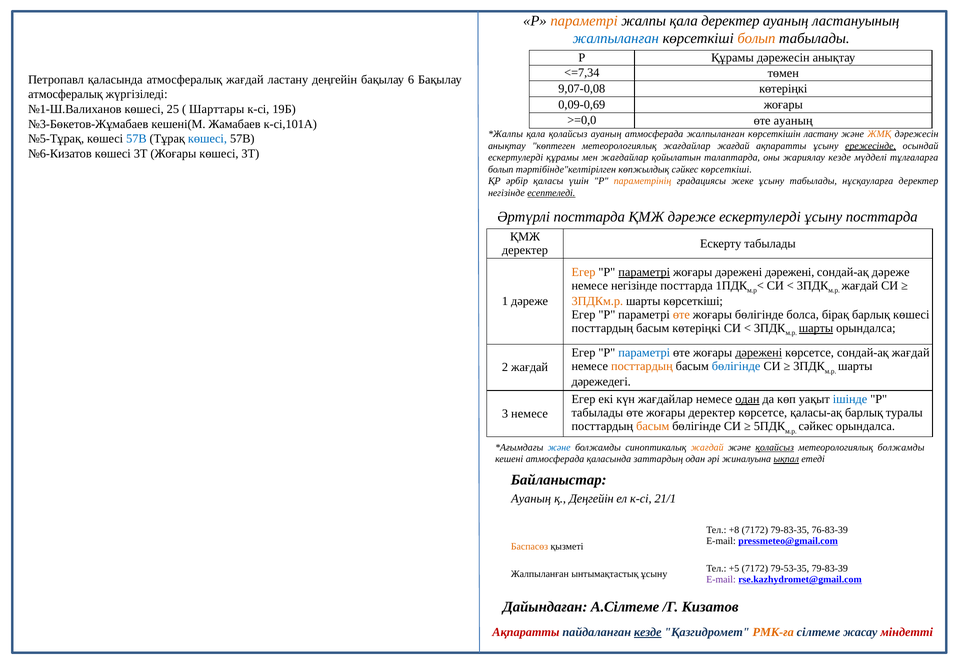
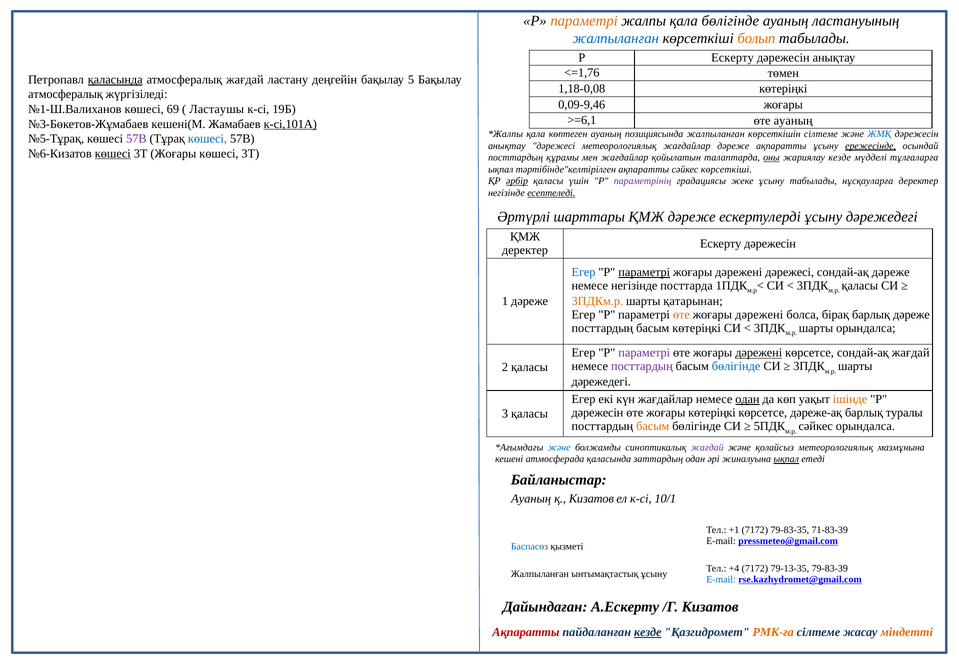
қала деректер: деректер -> бөлігінде
Р Құрамы: Құрамы -> Ескерту
<=7,34: <=7,34 -> <=1,76
қаласында at (115, 80) underline: none -> present
6: 6 -> 5
9,07-0,08: 9,07-0,08 -> 1,18-0,08
0,09-0,69: 0,09-0,69 -> 0,09-9,46
25: 25 -> 69
Шарттары: Шарттары -> Ластаушы
>=0,0: >=0,0 -> >=6,1
к-сі,101А underline: none -> present
қала қолайсыз: қолайсыз -> көптеген
ауаның атмосферада: атмосферада -> позициясында
көрсеткішін ластану: ластану -> сілтеме
ЖМҚ colour: orange -> blue
57В at (136, 139) colour: blue -> purple
анықтау көптеген: көптеген -> дәрежесі
жағдайлар жағдай: жағдай -> дәреже
көшесі at (113, 154) underline: none -> present
ескертулерді at (516, 158): ескертулерді -> посттардың
оны underline: none -> present
болып at (501, 169): болып -> ықпал
тәртібінде"келтірілген көпжылдық: көпжылдық -> ақпаратты
әрбір underline: none -> present
параметрінің colour: orange -> purple
Әртүрлі посттарда: посттарда -> шарттары
ұсыну посттарда: посттарда -> дәрежедегі
табылады at (770, 243): табылады -> дәрежесін
Егер at (584, 272) colour: orange -> blue
дәрежені дәрежені: дәрежені -> дәрежесі
жағдай at (860, 286): жағдай -> қаласы
шарты көрсеткіші: көрсеткіші -> қатарынан
бөлігінде at (759, 315): бөлігінде -> дәрежені
барлық көшесі: көшесі -> дәреже
шарты at (816, 328) underline: present -> none
параметрі at (644, 353) colour: blue -> purple
посттардың at (642, 366) colour: orange -> purple
2 жағдай: жағдай -> қаласы
ішінде colour: blue -> orange
табылады at (597, 413): табылады -> дәрежесін
жоғары деректер: деректер -> көтеріңкі
қаласы-ақ: қаласы-ақ -> дәреже-ақ
3 немесе: немесе -> қаласы
жағдай at (707, 447) colour: orange -> purple
қолайсыз at (775, 447) underline: present -> none
метеорологиялық болжамды: болжамды -> мазмұнына
қ Деңгейін: Деңгейін -> Кизатов
21/1: 21/1 -> 10/1
+8: +8 -> +1
76-83-39: 76-83-39 -> 71-83-39
Баспасөз colour: orange -> blue
+5: +5 -> +4
79-53-35: 79-53-35 -> 79-13-35
E-mail at (721, 579) colour: purple -> blue
А.Сілтеме: А.Сілтеме -> А.Ескерту
міндетті colour: red -> orange
